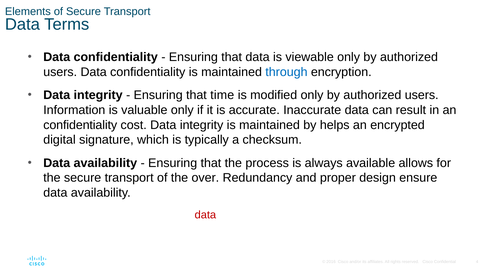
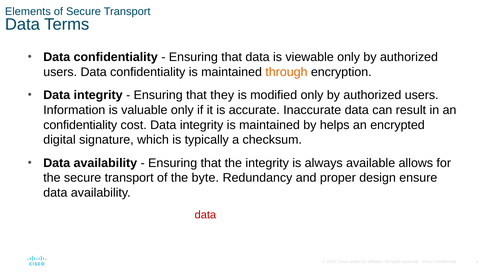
through at (286, 72) colour: blue -> orange
time: time -> they
the process: process -> integrity
over: over -> byte
